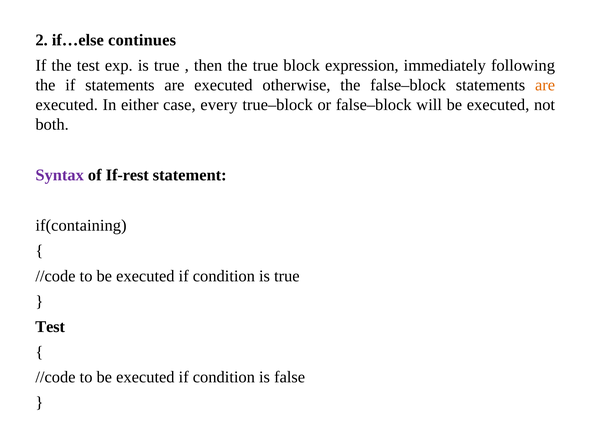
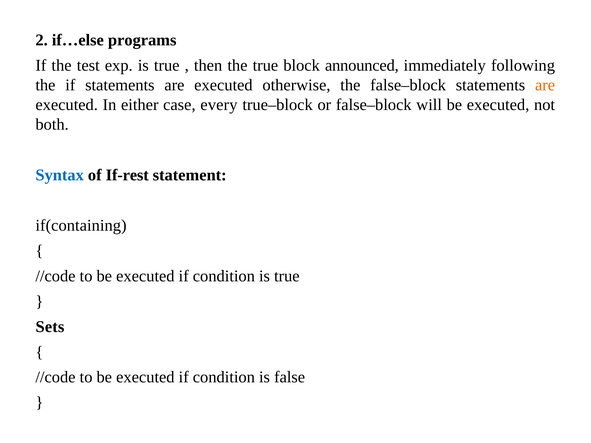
continues: continues -> programs
expression: expression -> announced
Syntax colour: purple -> blue
Test at (50, 327): Test -> Sets
